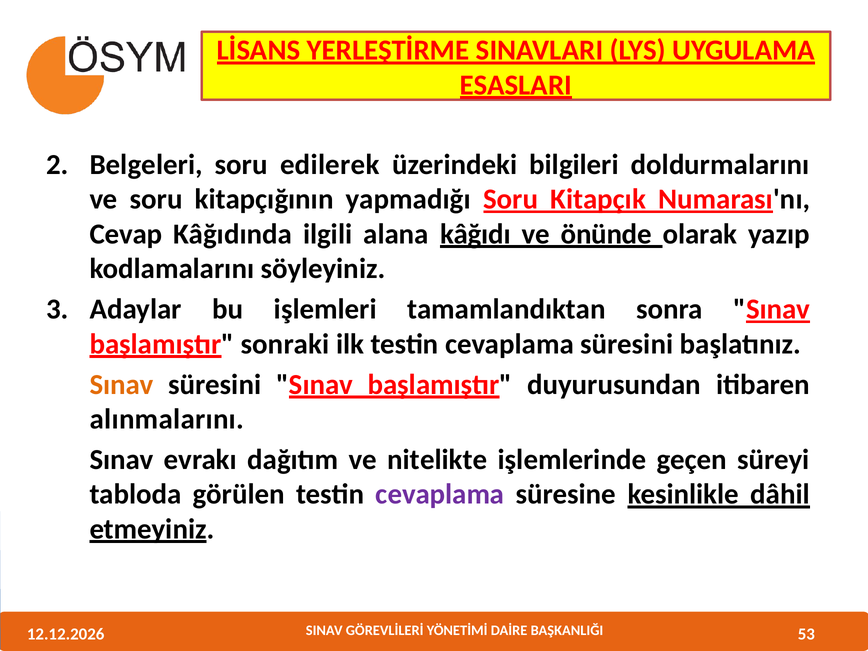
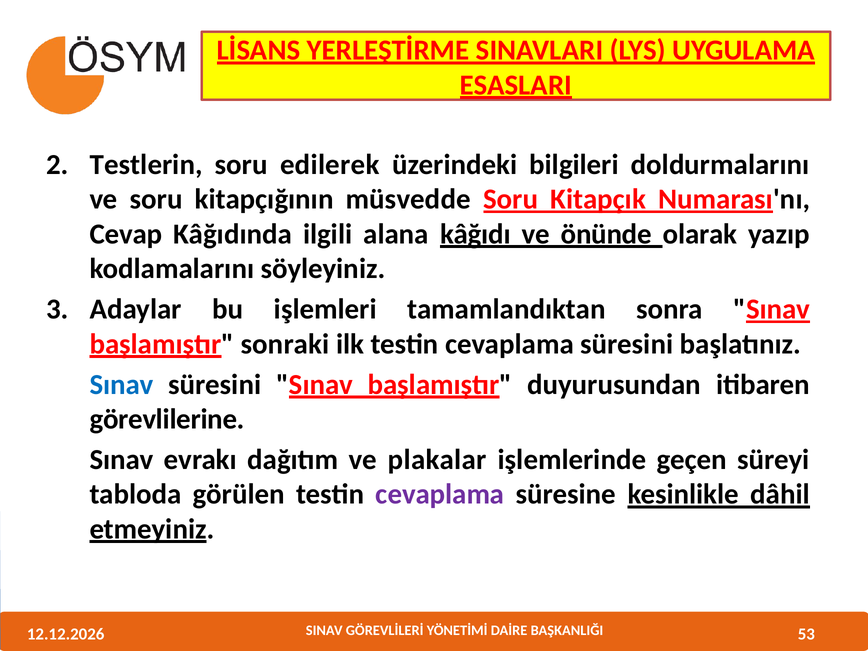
Belgeleri: Belgeleri -> Testlerin
yapmadığı: yapmadığı -> müsvedde
Sınav at (122, 384) colour: orange -> blue
alınmalarını: alınmalarını -> görevlilerine
nitelikte: nitelikte -> plakalar
